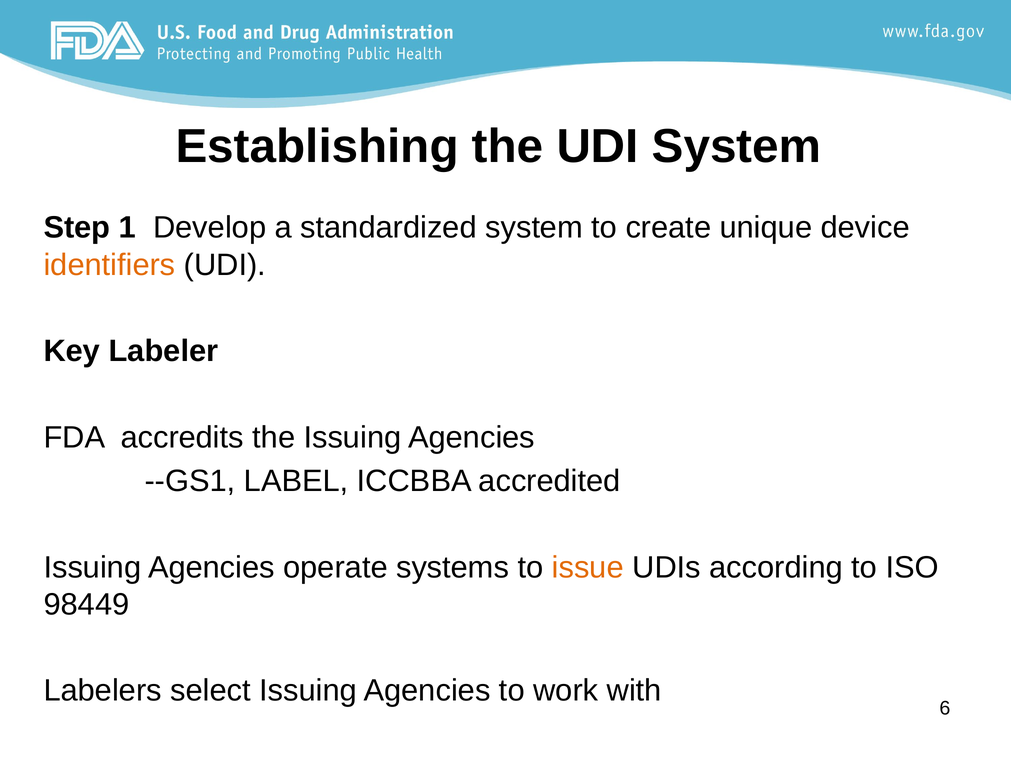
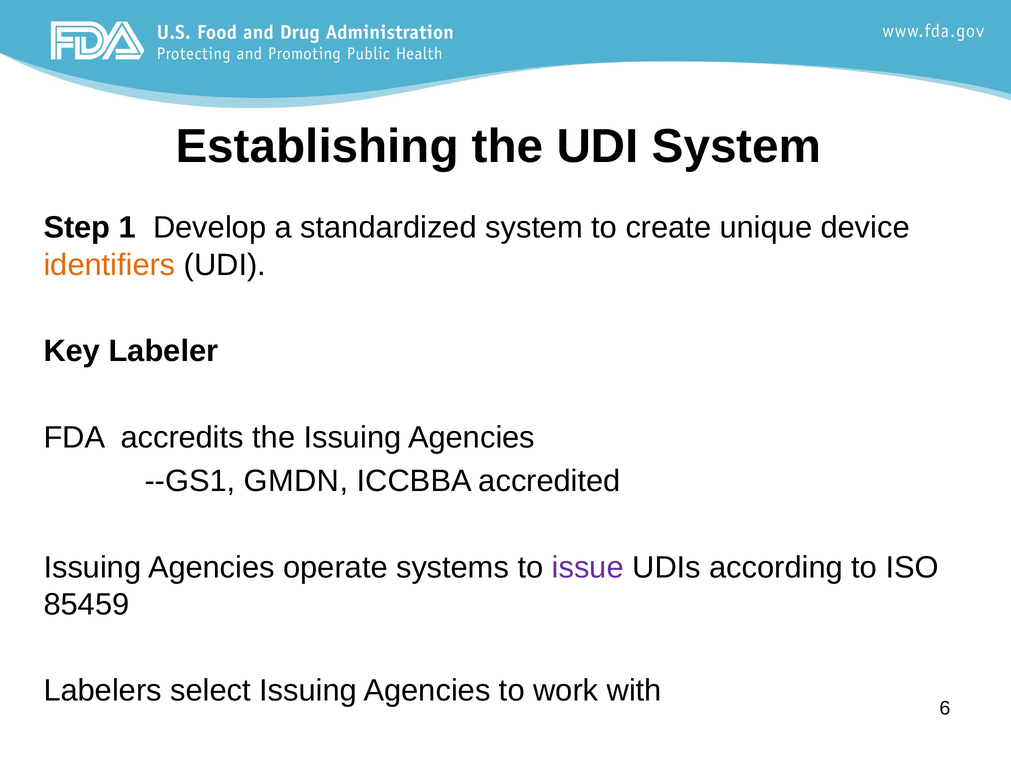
LABEL: LABEL -> GMDN
issue colour: orange -> purple
98449: 98449 -> 85459
